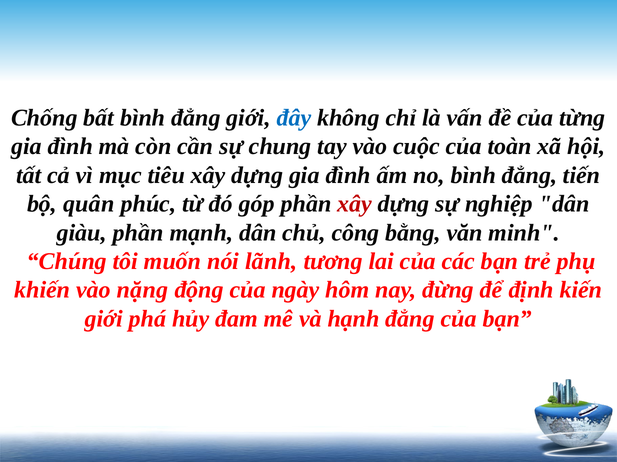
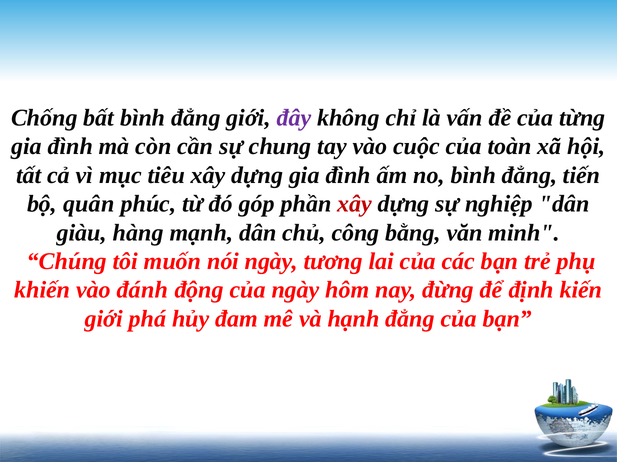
đây colour: blue -> purple
giàu phần: phần -> hàng
nói lãnh: lãnh -> ngày
nặng: nặng -> đánh
